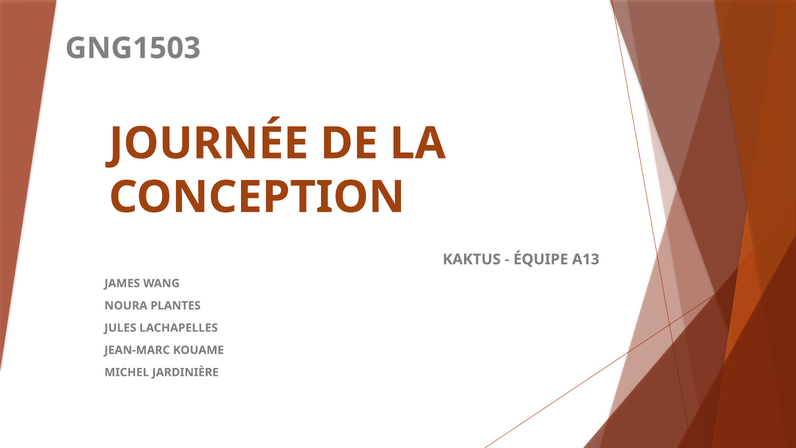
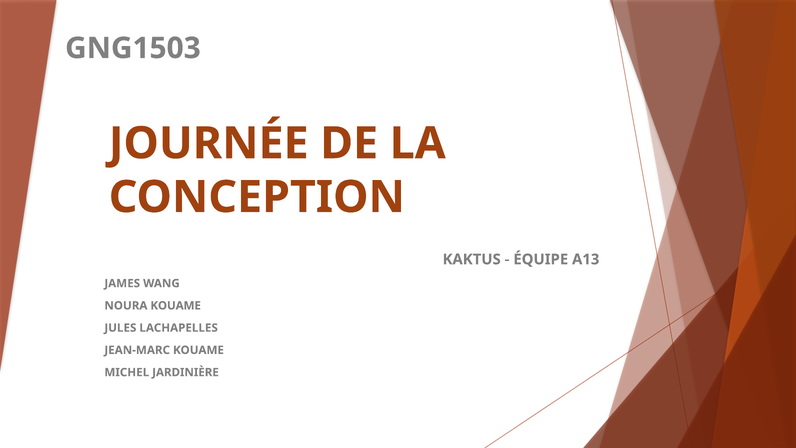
NOURA PLANTES: PLANTES -> KOUAME
